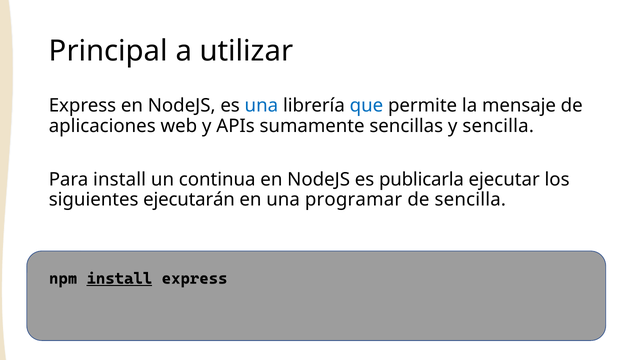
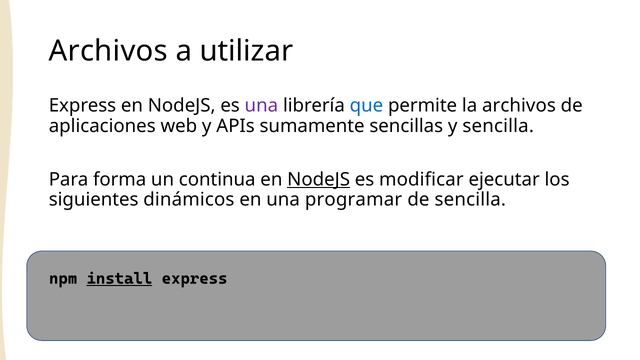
Principal at (108, 51): Principal -> Archivos
una at (261, 106) colour: blue -> purple
la mensaje: mensaje -> archivos
Para install: install -> forma
NodeJS at (319, 180) underline: none -> present
publicarla: publicarla -> modificar
ejecutarán: ejecutarán -> dinámicos
